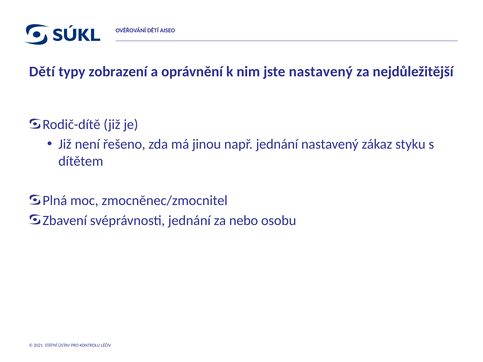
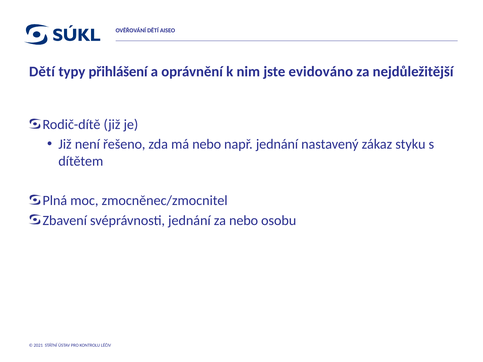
zobrazení: zobrazení -> přihlášení
jste nastavený: nastavený -> evidováno
má jinou: jinou -> nebo
